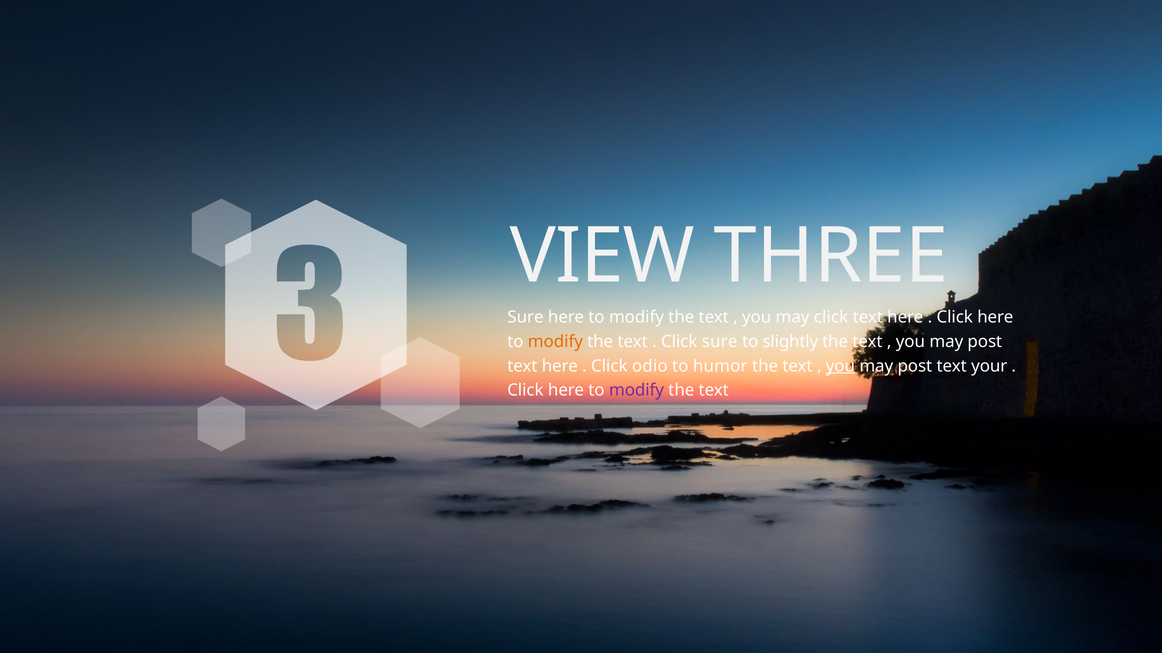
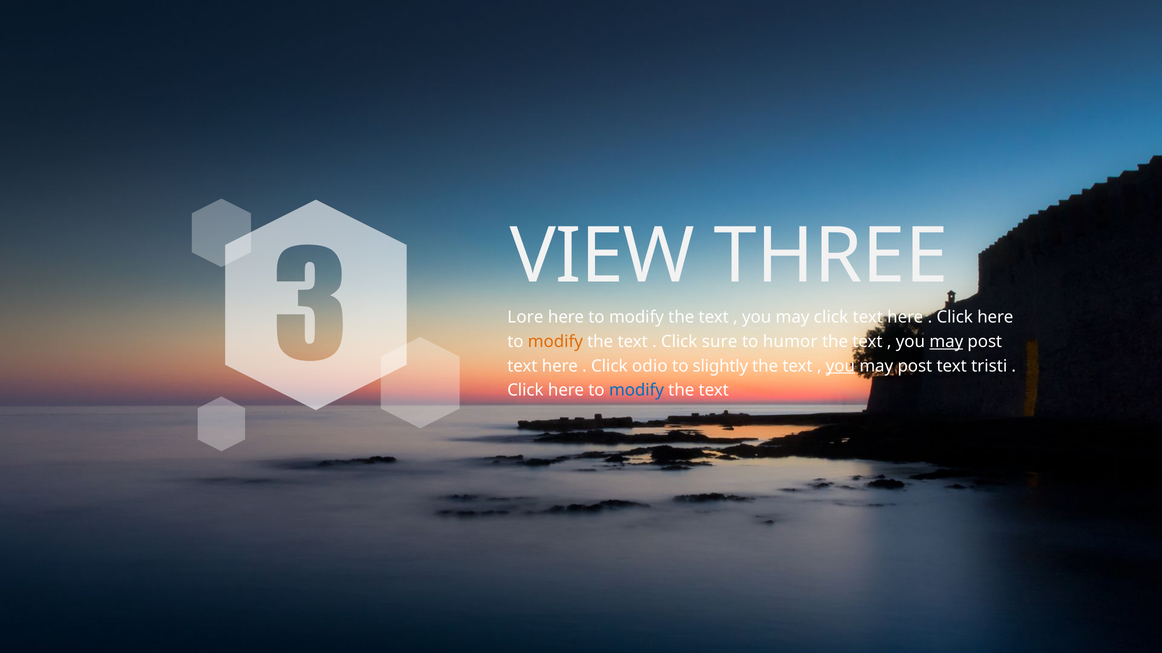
Sure at (525, 318): Sure -> Lore
slightly: slightly -> humor
may at (946, 342) underline: none -> present
humor: humor -> slightly
your: your -> tristi
modify at (637, 391) colour: purple -> blue
